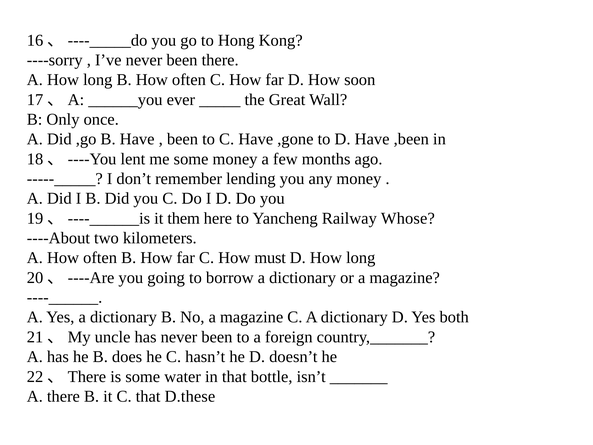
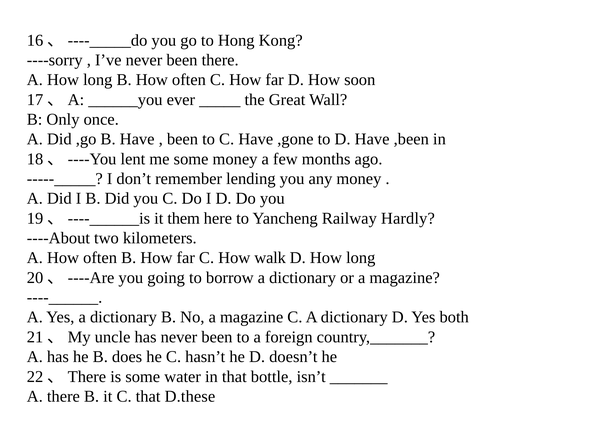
Whose: Whose -> Hardly
must: must -> walk
